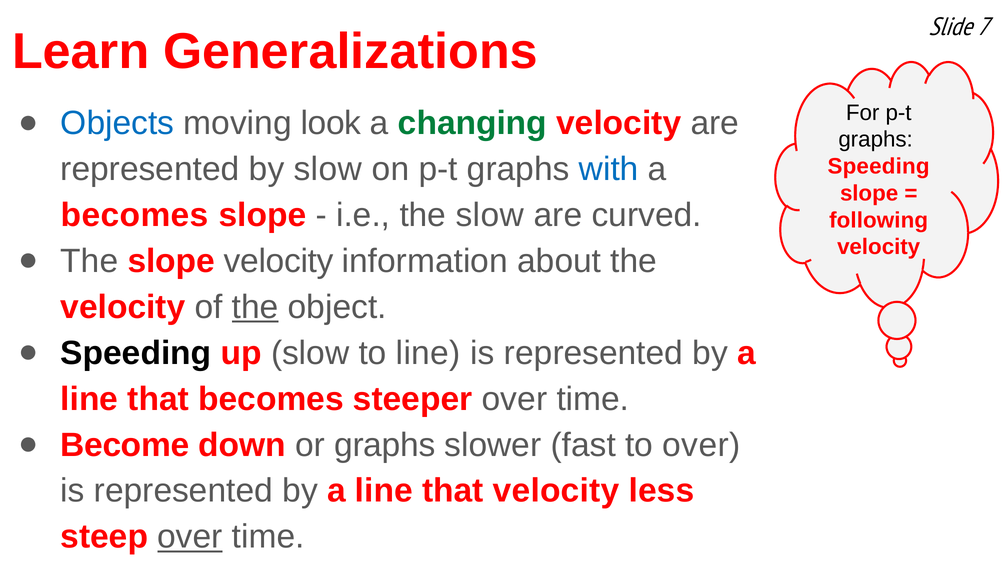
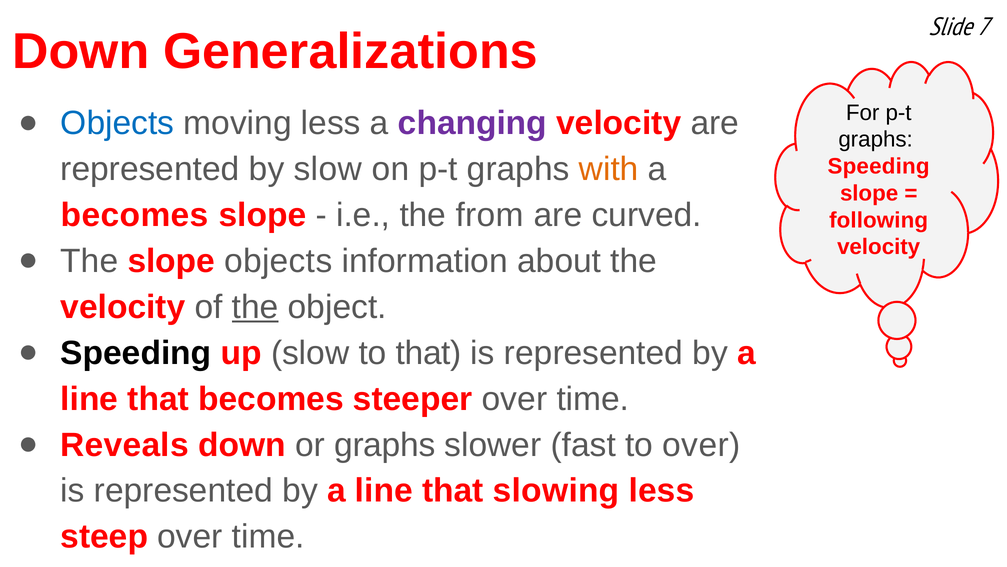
Learn at (81, 51): Learn -> Down
moving look: look -> less
changing colour: green -> purple
with colour: blue -> orange
the slow: slow -> from
slope velocity: velocity -> objects
to line: line -> that
Become: Become -> Reveals
that velocity: velocity -> slowing
over at (190, 536) underline: present -> none
